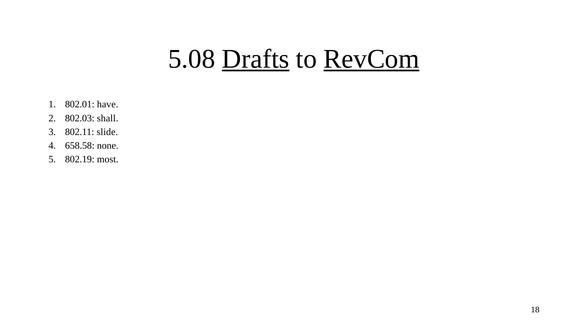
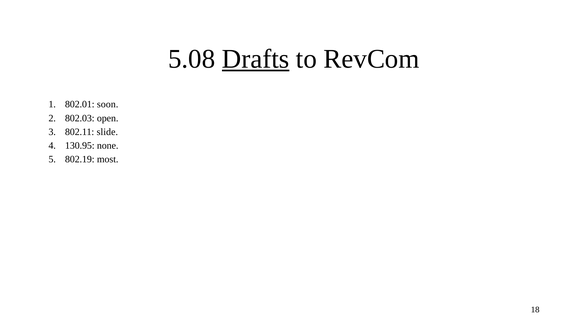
RevCom underline: present -> none
have: have -> soon
shall: shall -> open
658.58: 658.58 -> 130.95
